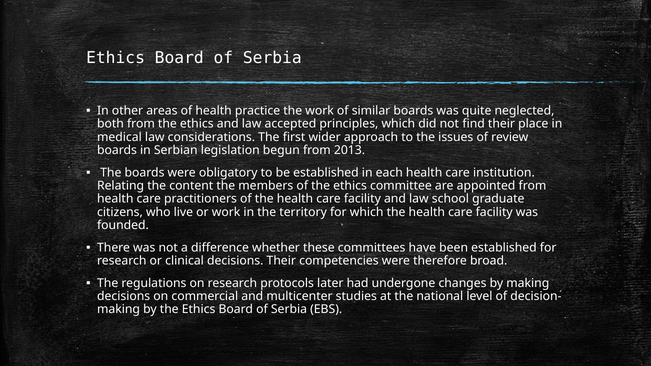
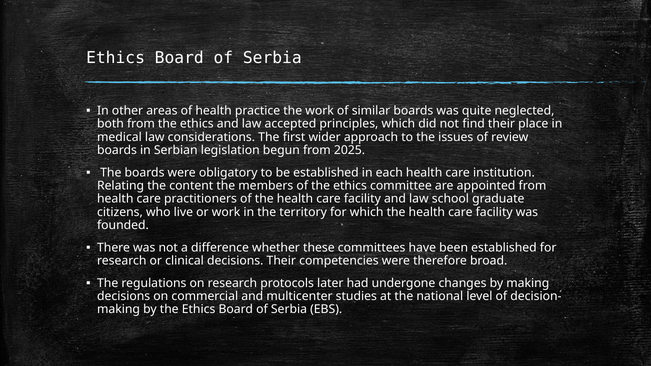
2013: 2013 -> 2025
